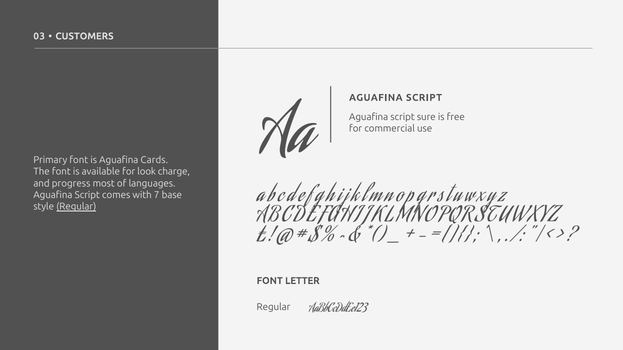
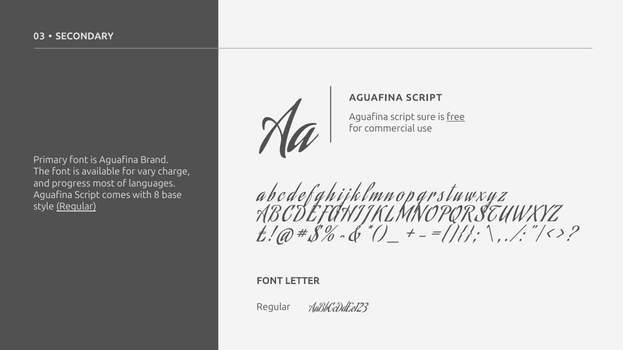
CUSTOMERS: CUSTOMERS -> SECONDARY
free underline: none -> present
Cards: Cards -> Brand
look: look -> vary
7: 7 -> 8
